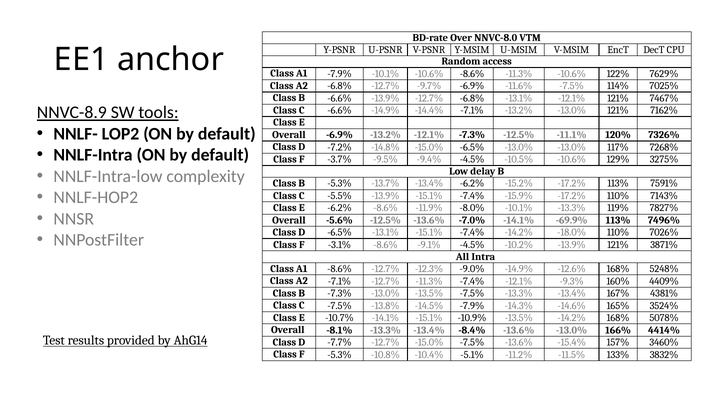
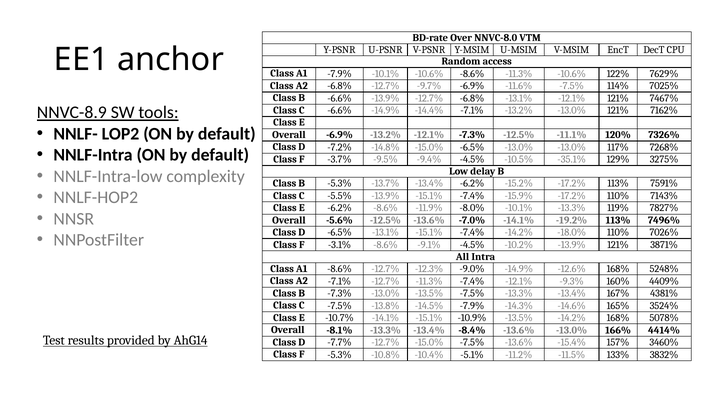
-10.5% -10.6%: -10.6% -> -35.1%
-69.9%: -69.9% -> -19.2%
